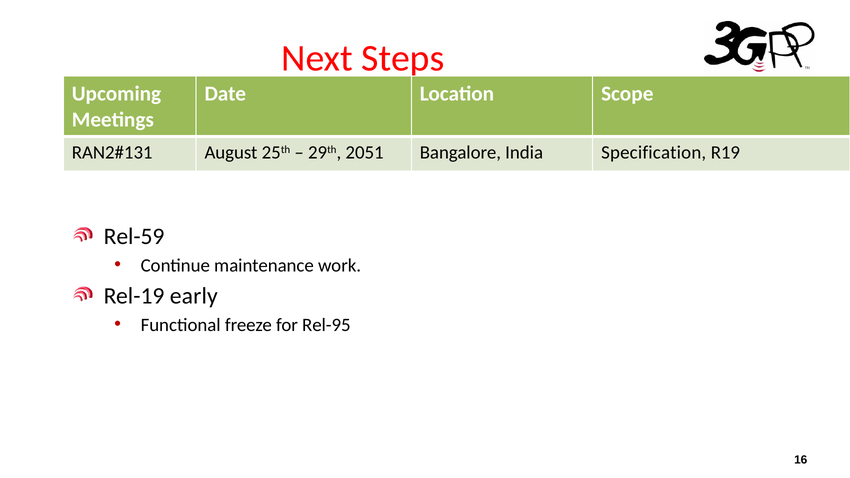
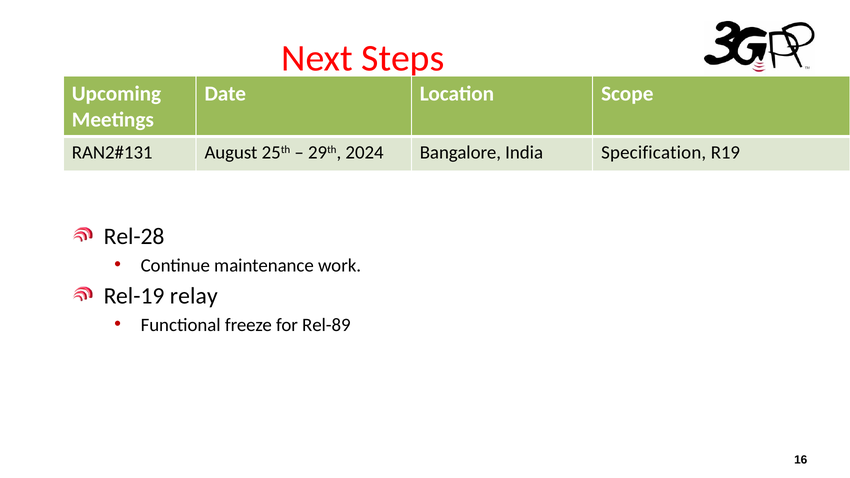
2051: 2051 -> 2024
Rel-59: Rel-59 -> Rel-28
early: early -> relay
Rel-95: Rel-95 -> Rel-89
